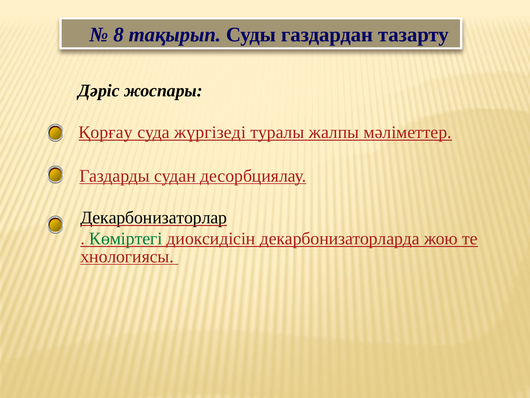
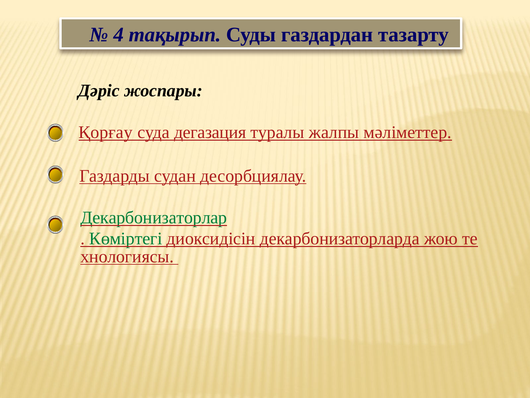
8: 8 -> 4
жүргізеді: жүргізеді -> дегазация
Декарбонизаторлар colour: black -> green
